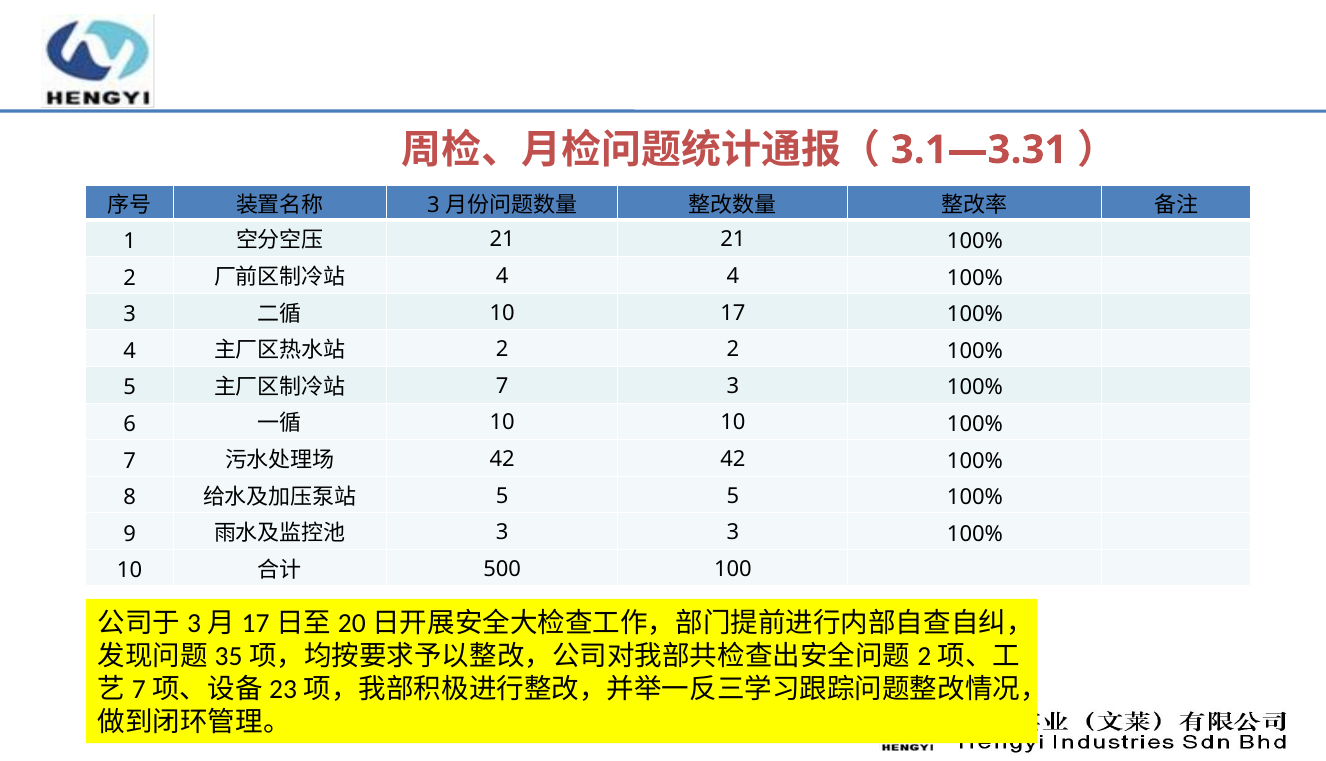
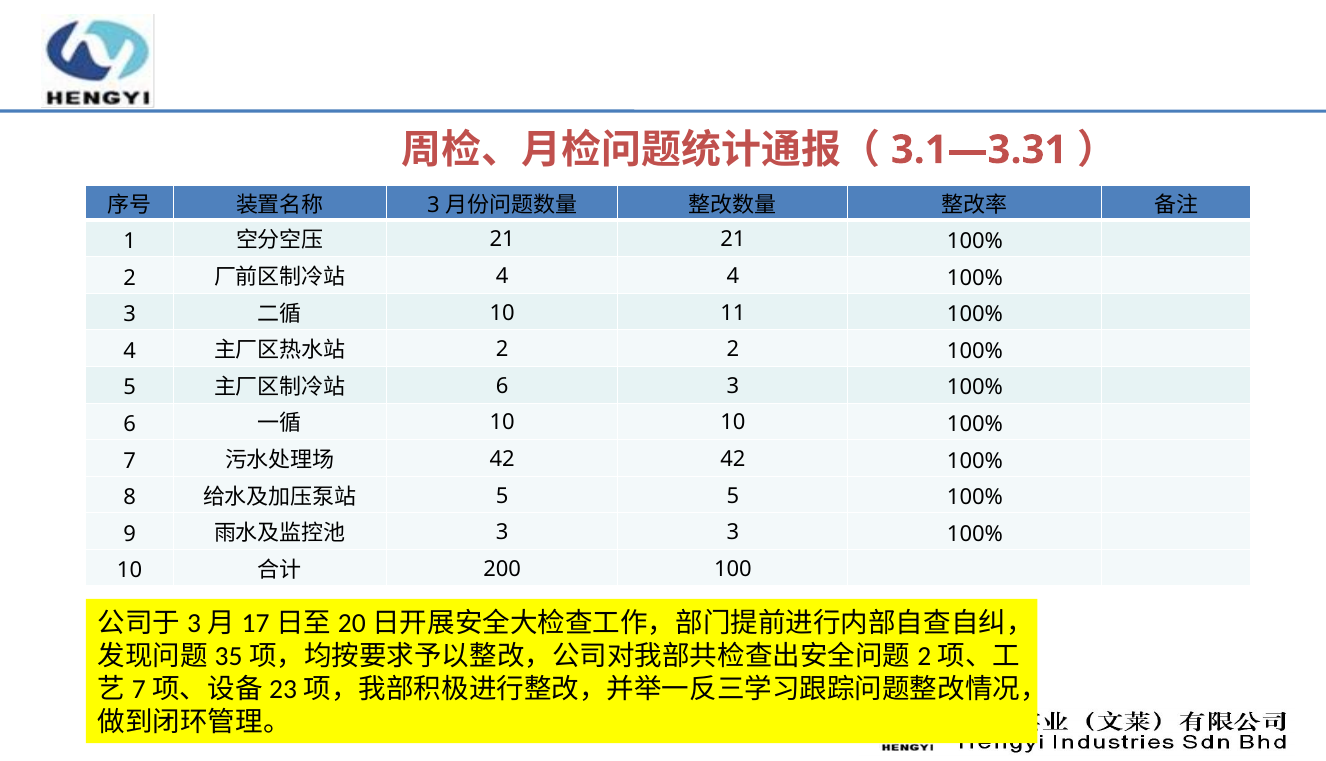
17: 17 -> 11
7 at (502, 386): 7 -> 6
500: 500 -> 200
